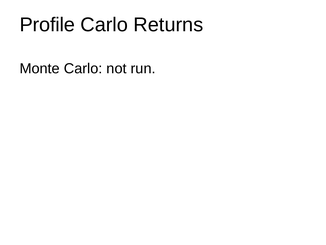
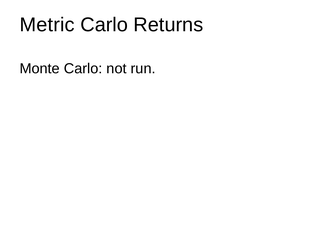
Profile: Profile -> Metric
